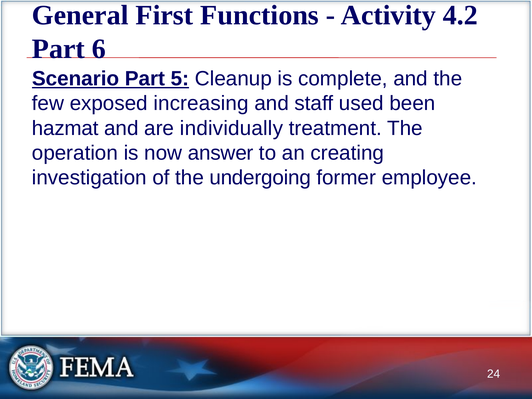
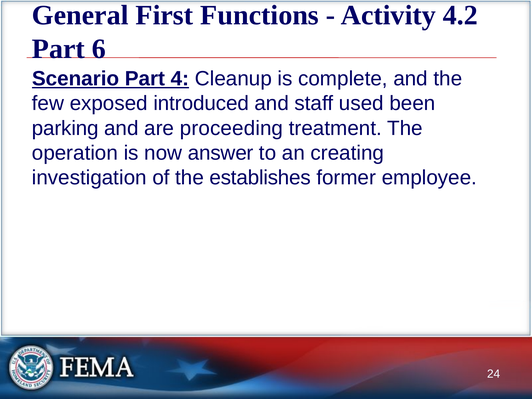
5: 5 -> 4
increasing: increasing -> introduced
hazmat: hazmat -> parking
individually: individually -> proceeding
undergoing: undergoing -> establishes
